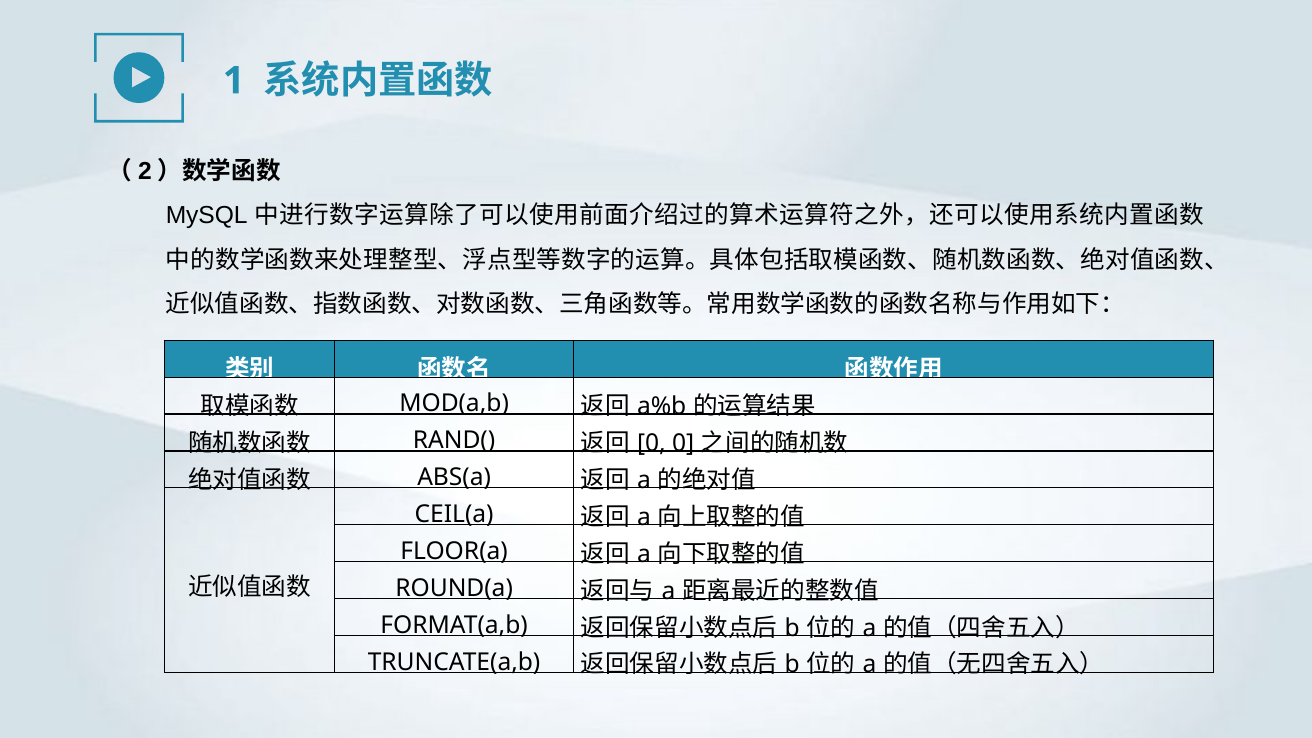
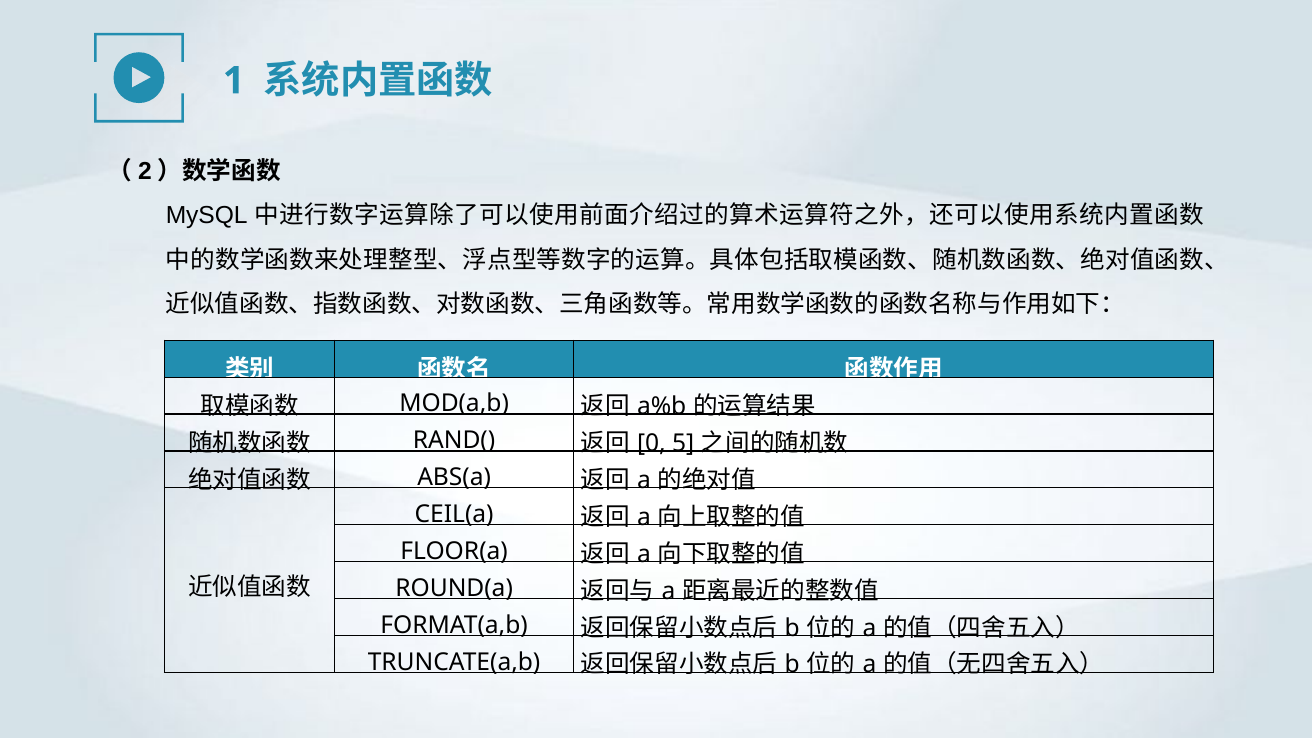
0 at (683, 443): 0 -> 5
